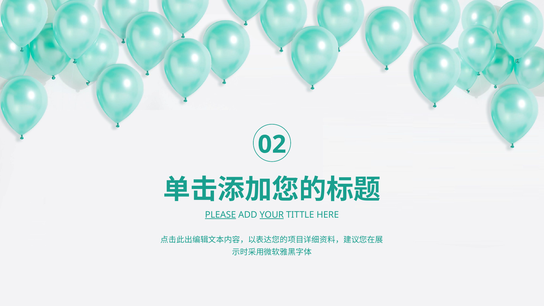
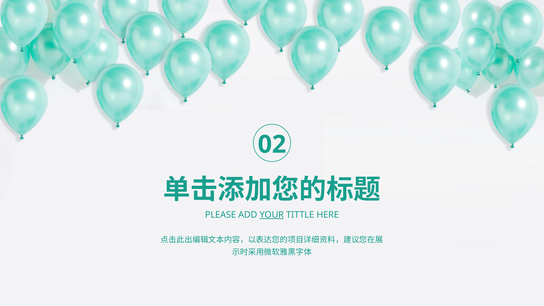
PLEASE underline: present -> none
